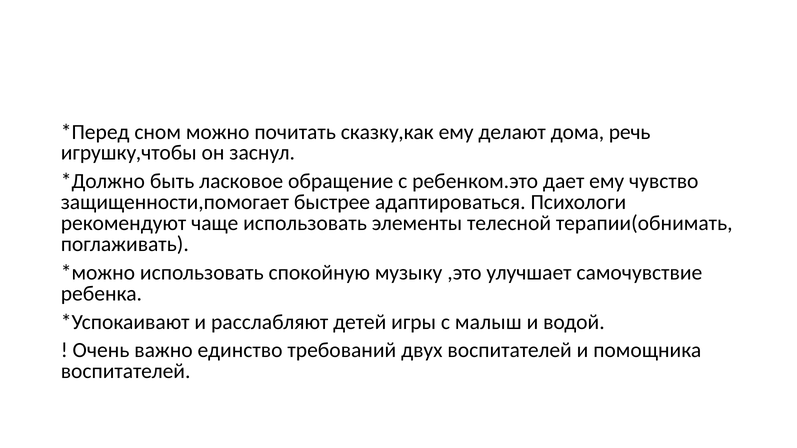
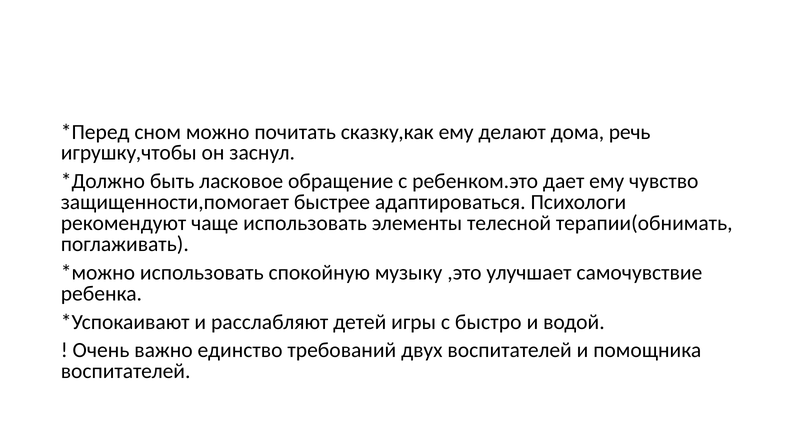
малыш: малыш -> быстро
